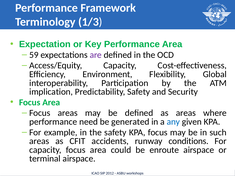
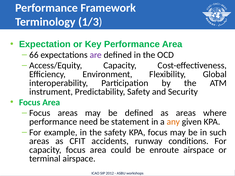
59: 59 -> 66
implication: implication -> instrument
generated: generated -> statement
any colour: blue -> orange
